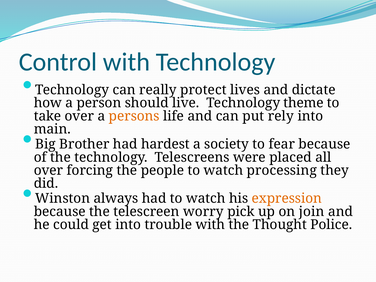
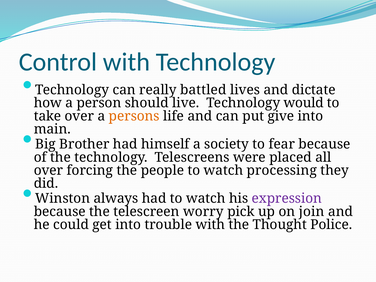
protect: protect -> battled
theme: theme -> would
rely: rely -> give
hardest: hardest -> himself
expression colour: orange -> purple
